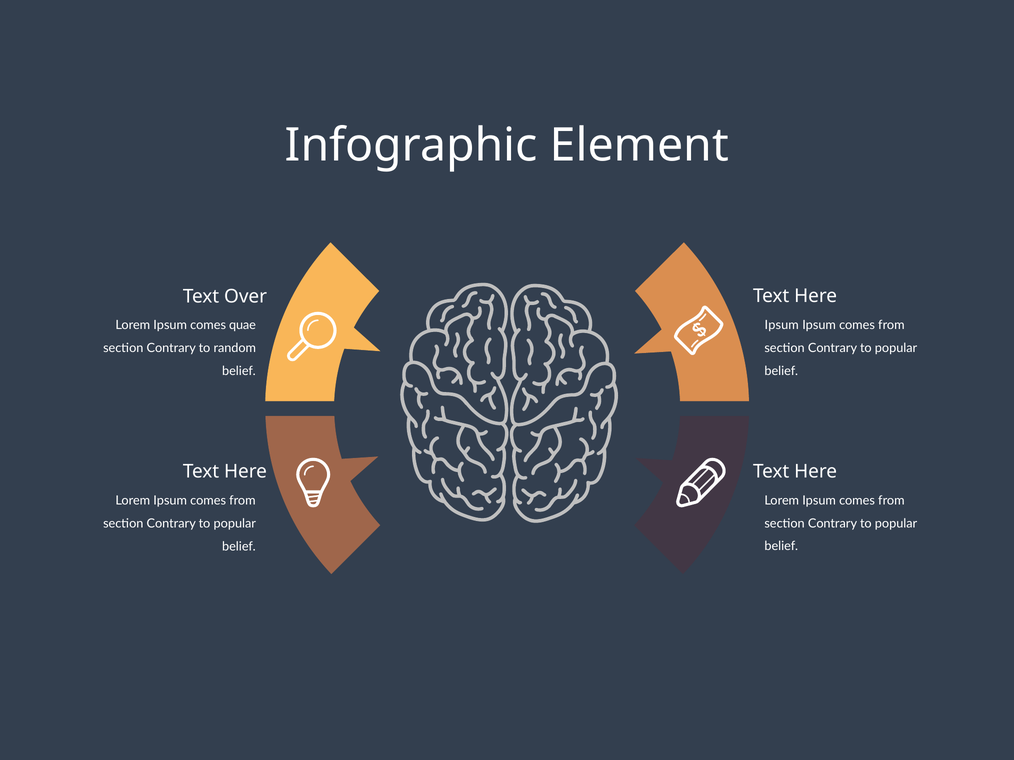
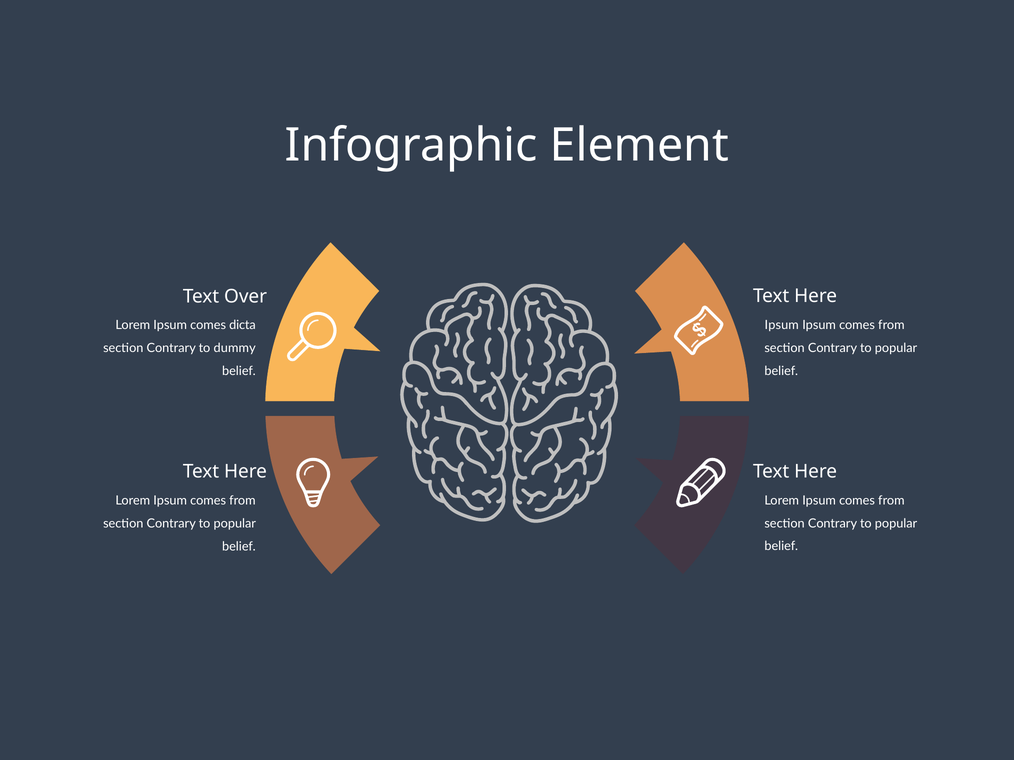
quae: quae -> dicta
random: random -> dummy
